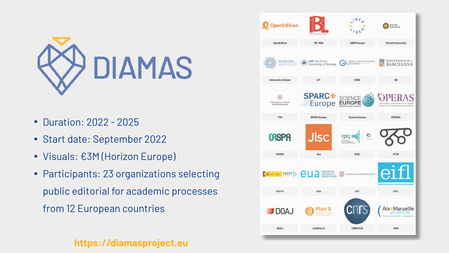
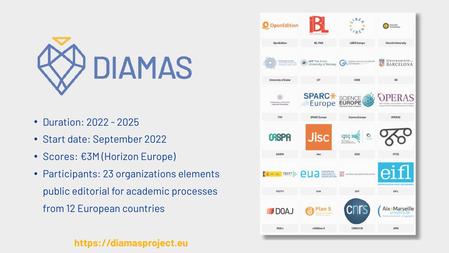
Visuals: Visuals -> Scores
selecting: selecting -> elements
